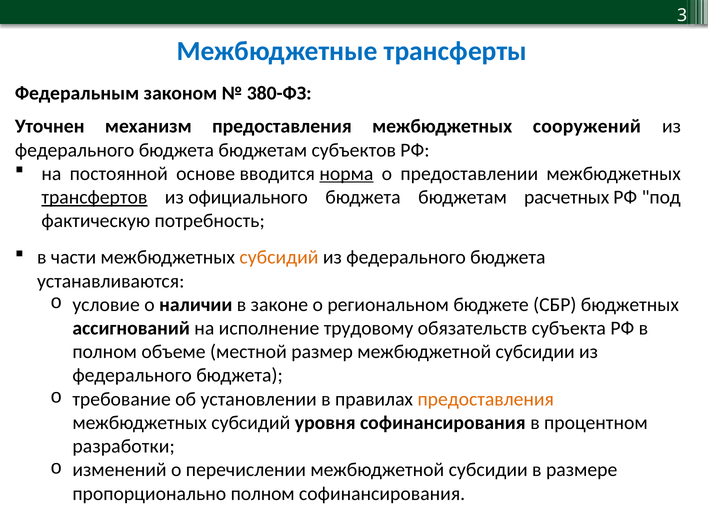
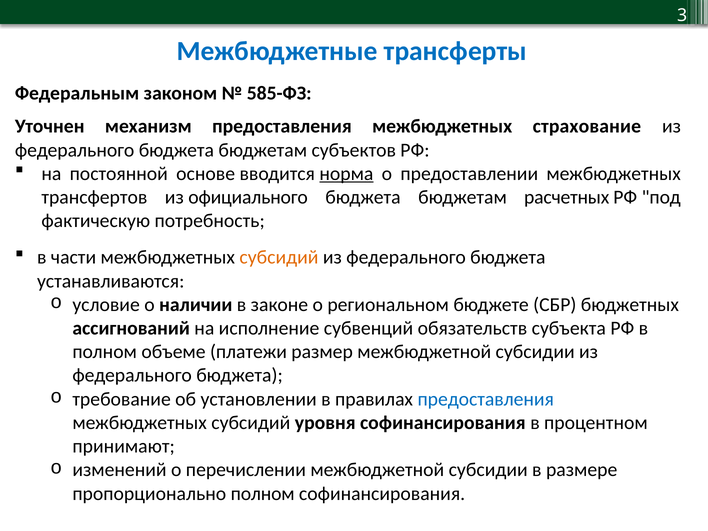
380-ФЗ: 380-ФЗ -> 585-ФЗ
сооружений: сооружений -> страхование
трансфертов underline: present -> none
трудовому: трудовому -> субвенций
местной: местной -> платежи
предоставления at (486, 399) colour: orange -> blue
разработки: разработки -> принимают
